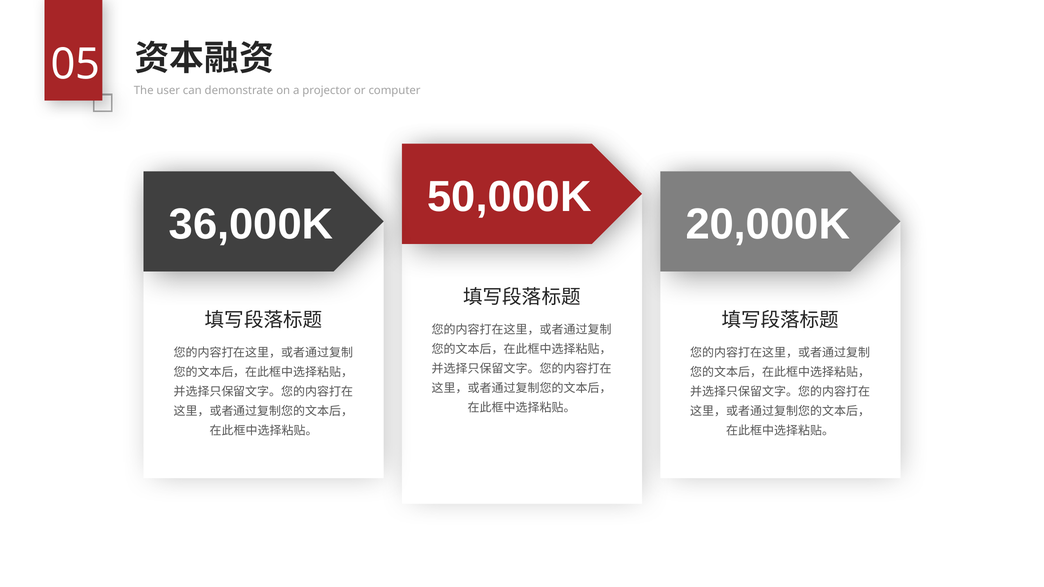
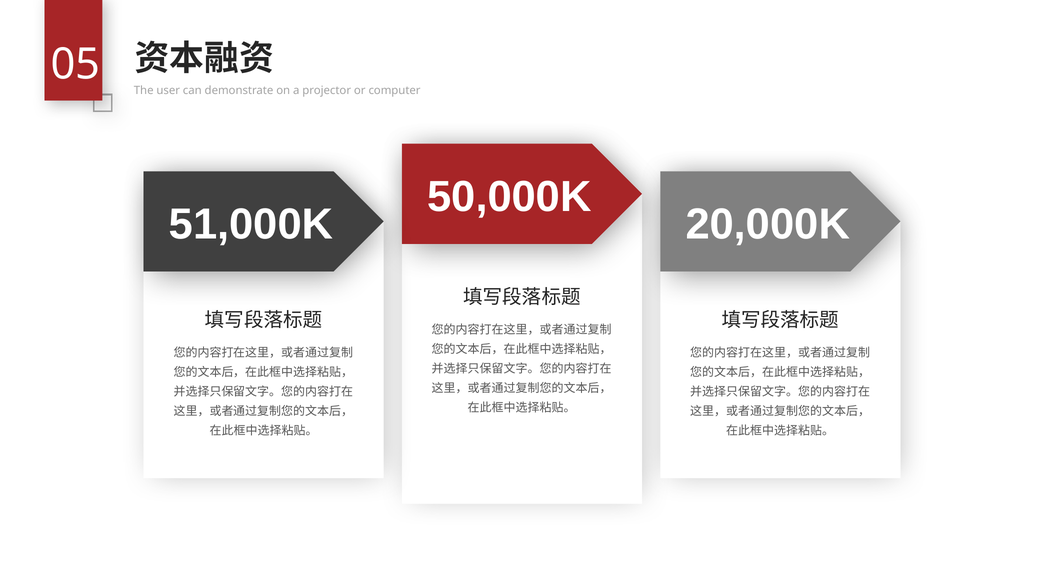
36,000K: 36,000K -> 51,000K
